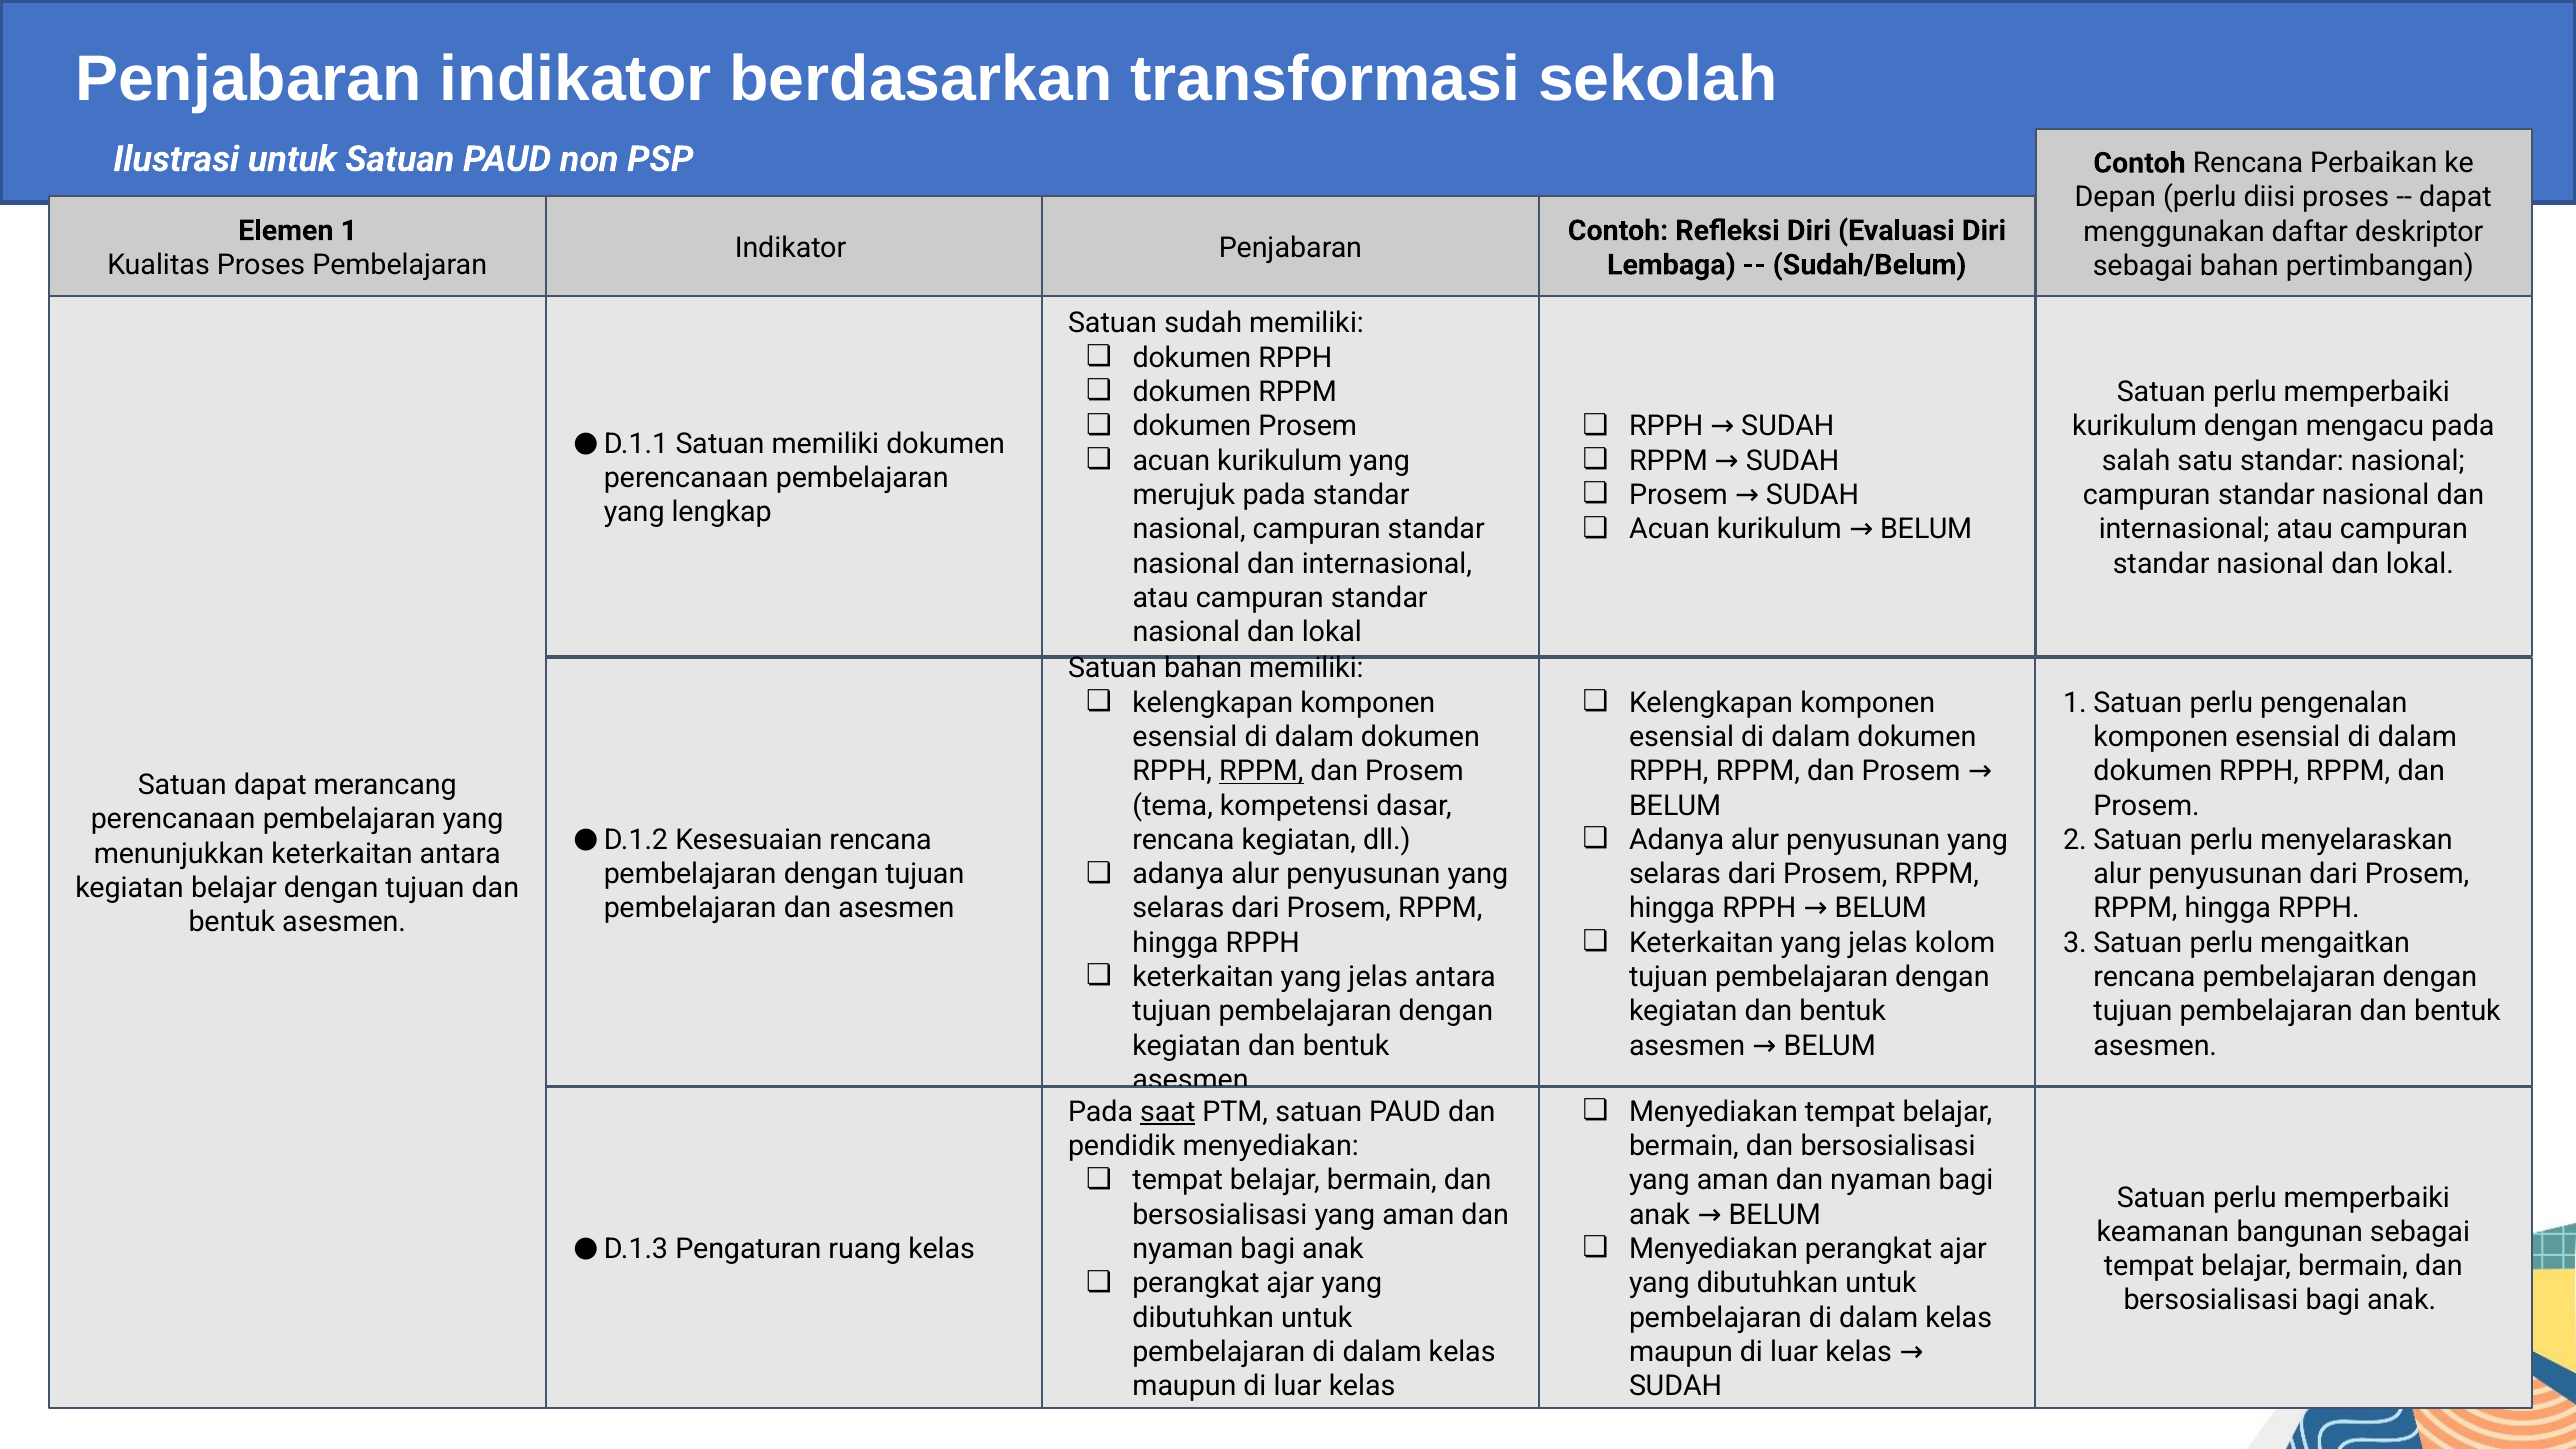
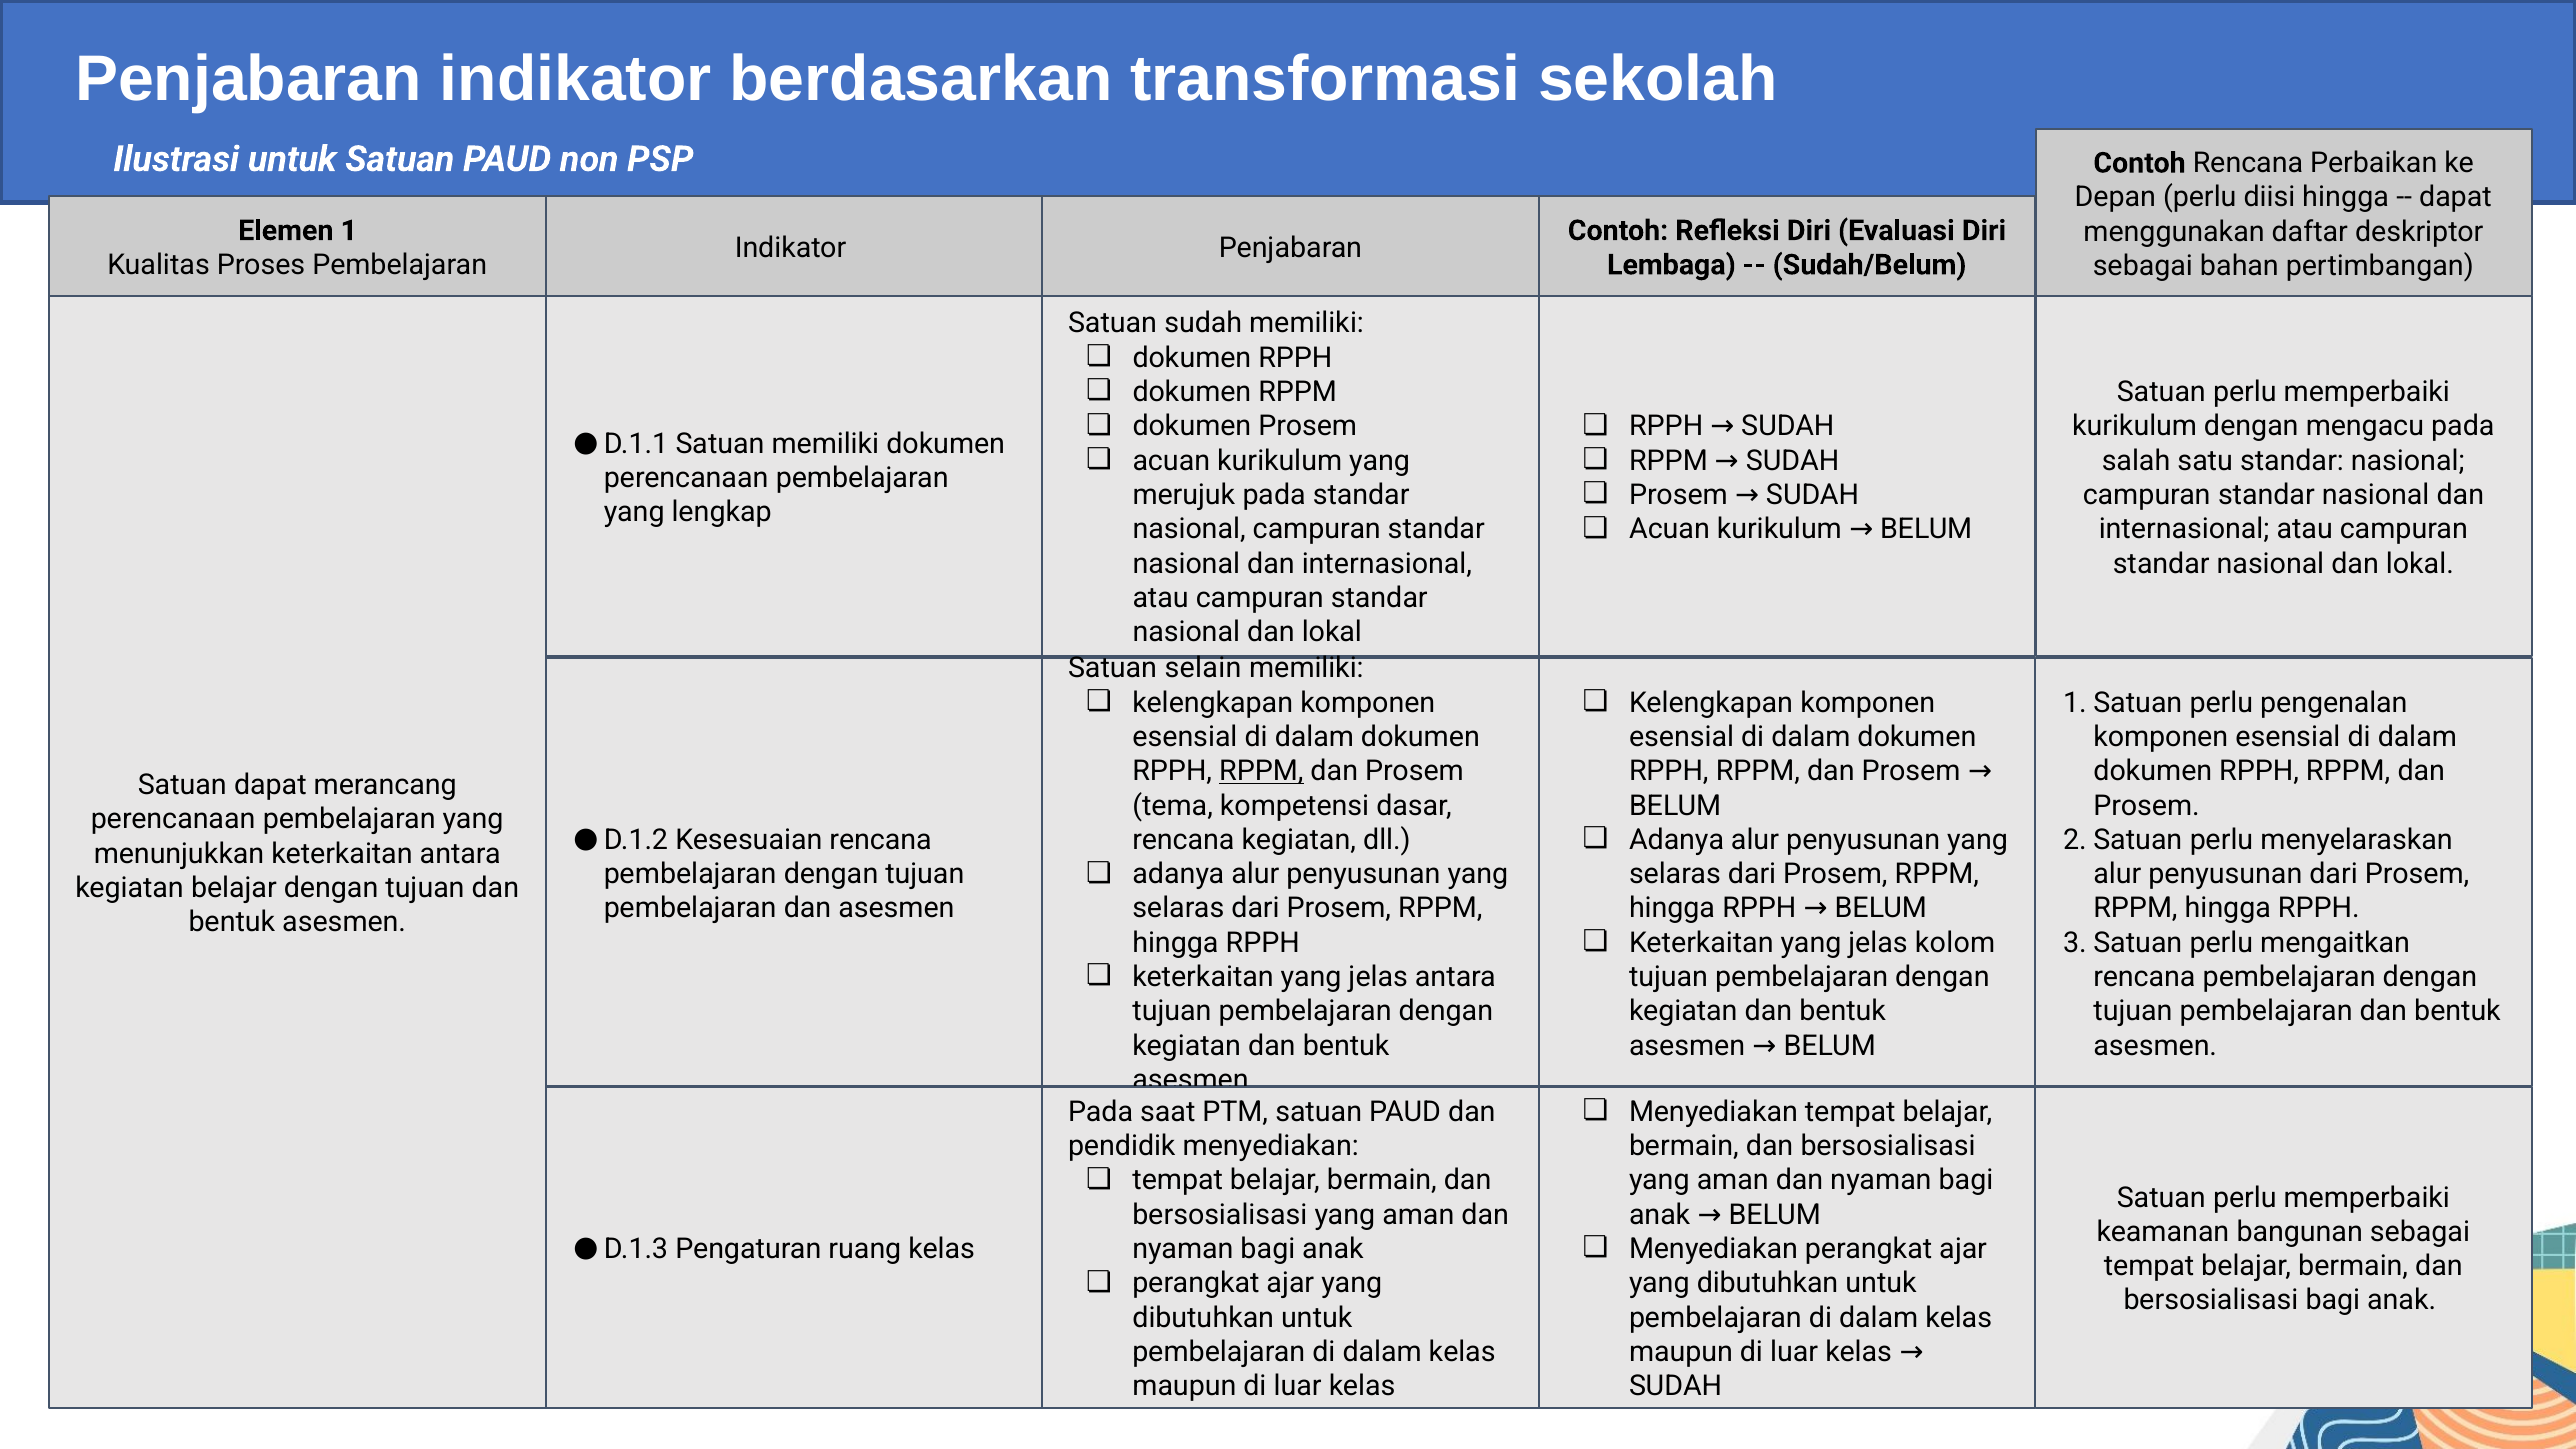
diisi proses: proses -> hingga
Satuan bahan: bahan -> selain
saat underline: present -> none
